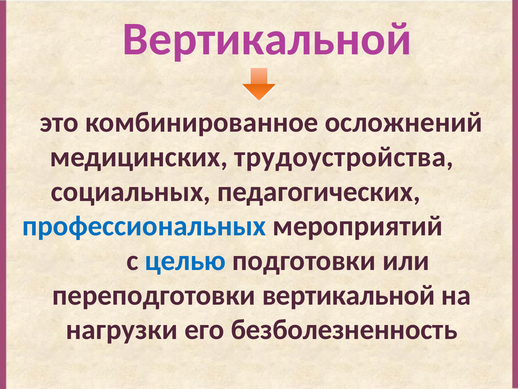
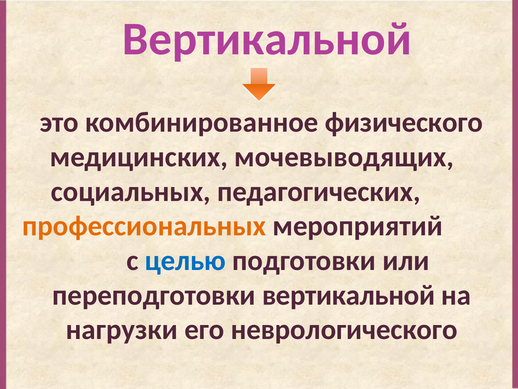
осложнений: осложнений -> физического
трудоустройства: трудоустройства -> мочевыводящих
профессиональных colour: blue -> orange
безболезненность: безболезненность -> неврологического
